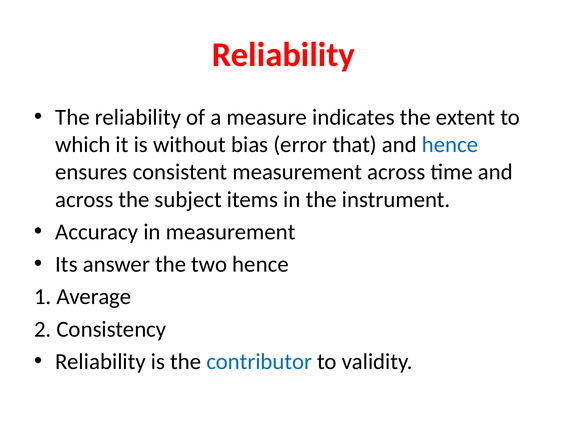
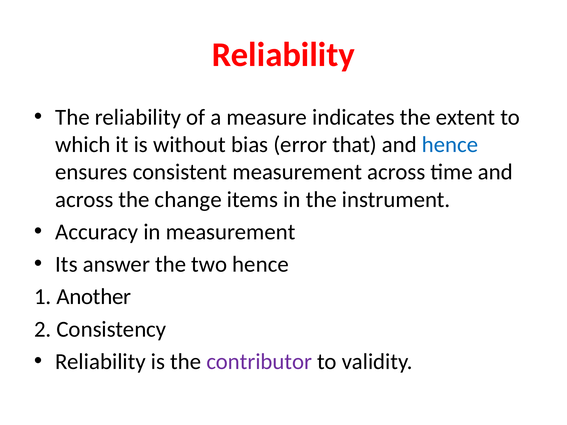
subject: subject -> change
Average: Average -> Another
contributor colour: blue -> purple
